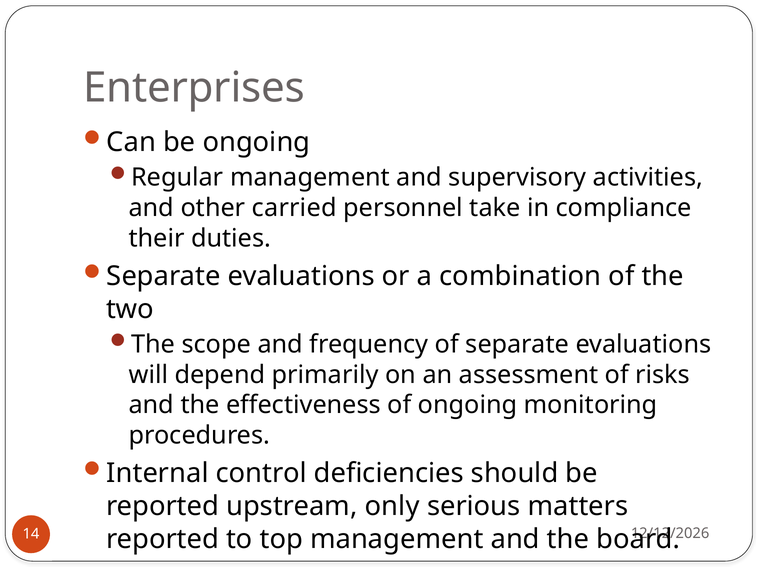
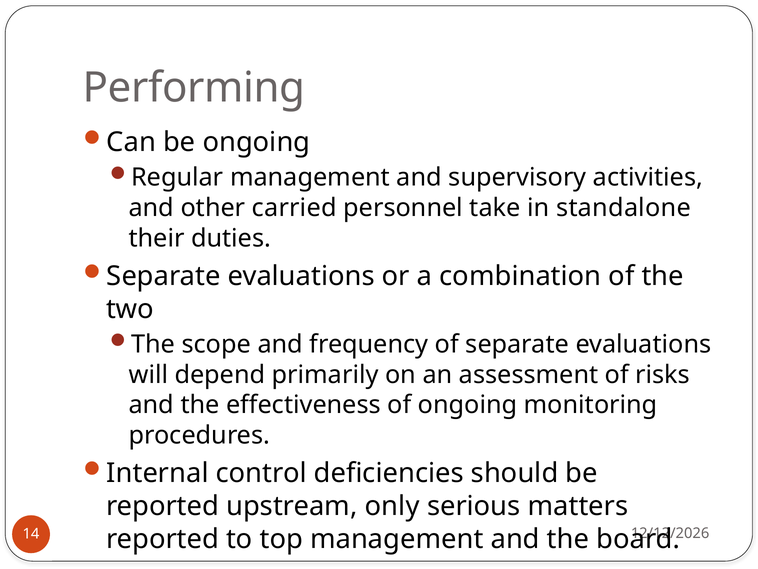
Enterprises: Enterprises -> Performing
compliance: compliance -> standalone
